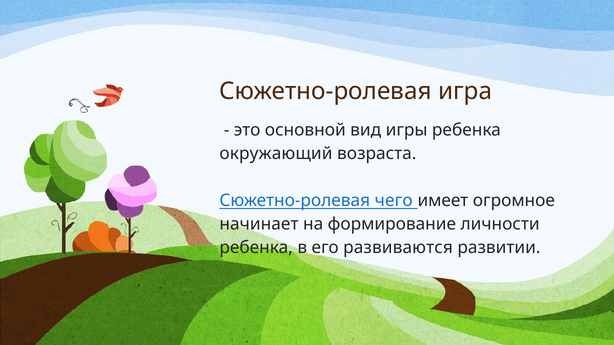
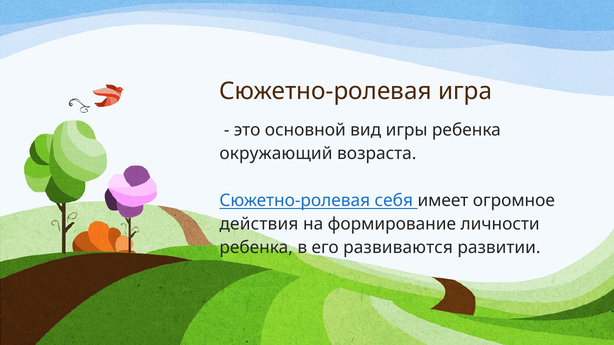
чего: чего -> себя
начинает: начинает -> действия
